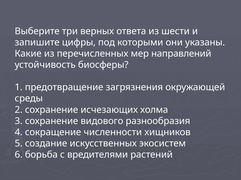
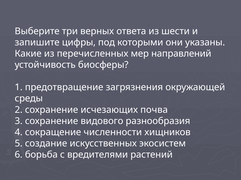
холма: холма -> почва
